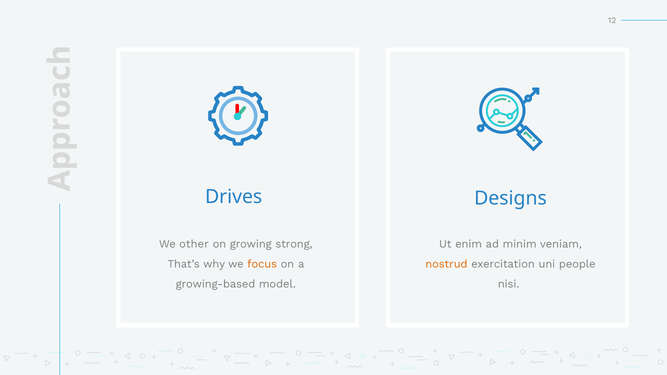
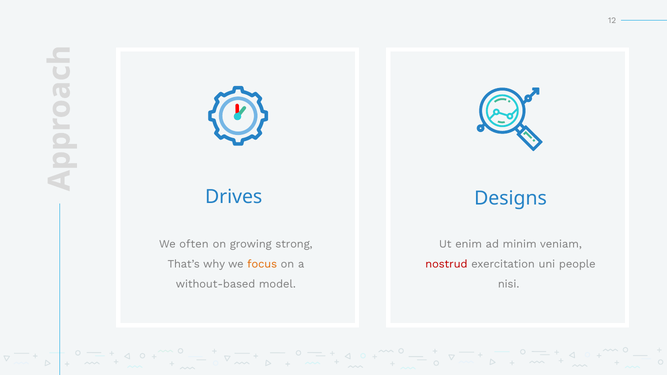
other: other -> often
nostrud colour: orange -> red
growing-based: growing-based -> without-based
